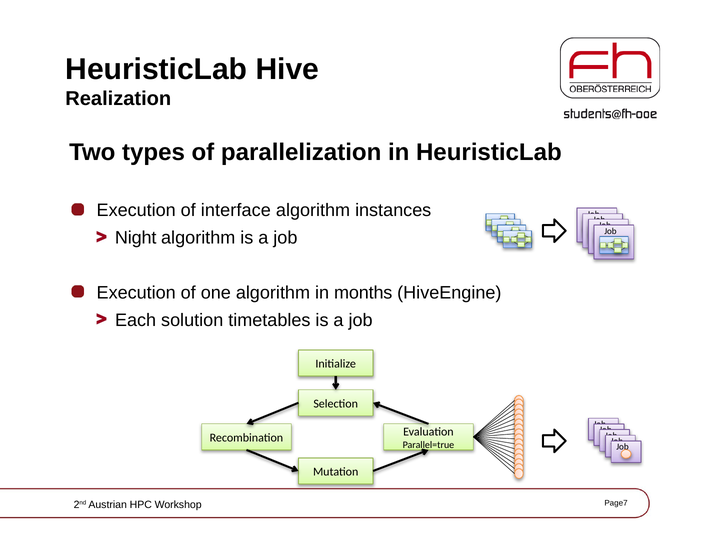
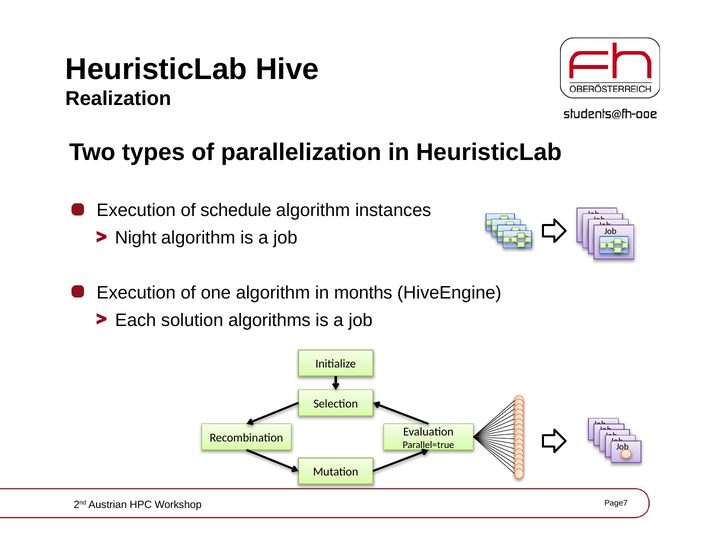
interface: interface -> schedule
timetables: timetables -> algorithms
